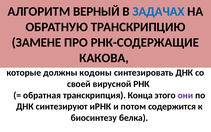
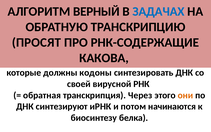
ЗАМЕНЕ: ЗАМЕНЕ -> ПРОСЯТ
Конца: Конца -> Через
они colour: purple -> orange
содержится: содержится -> начинаются
